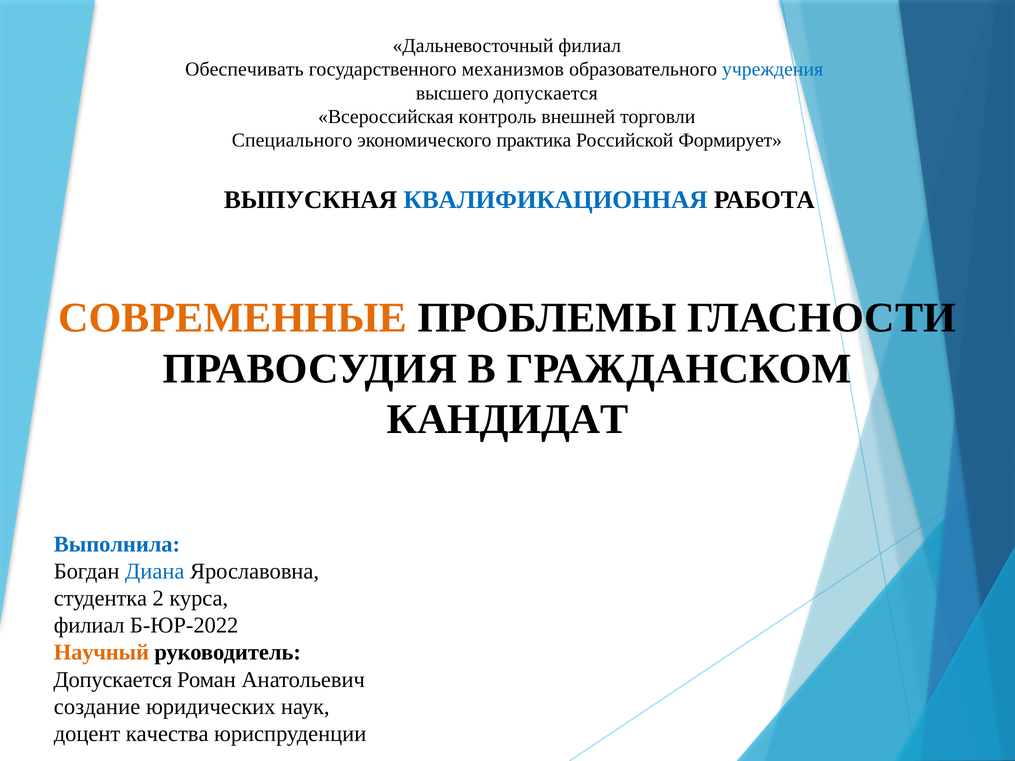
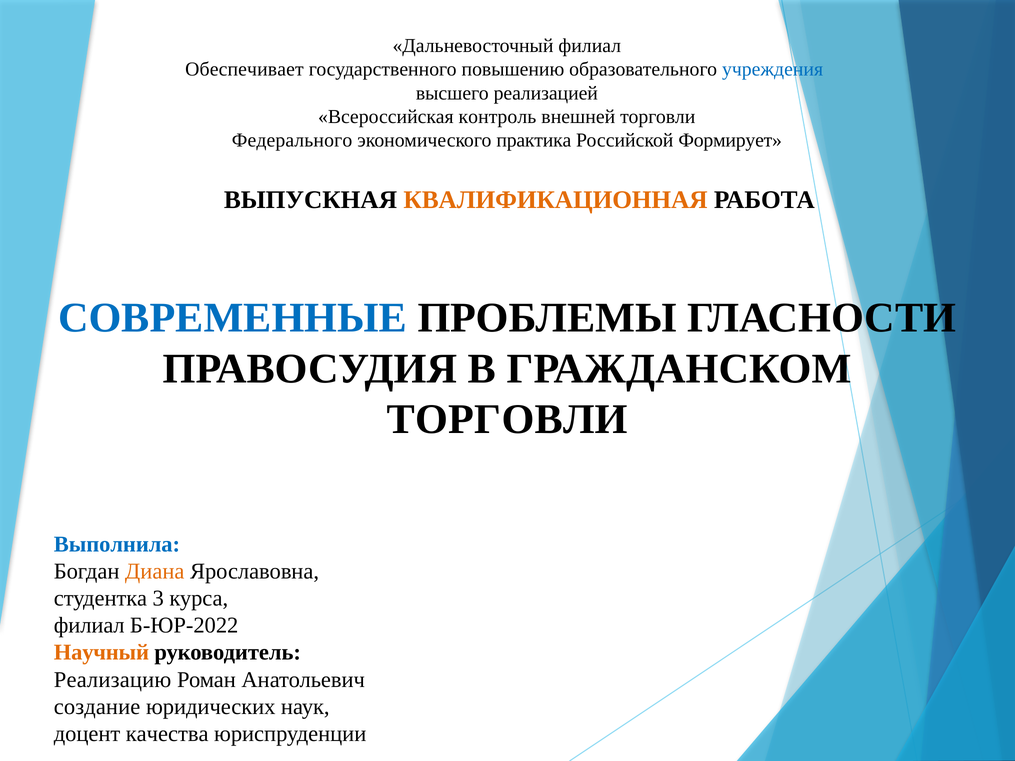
Обеспечивать: Обеспечивать -> Обеспечивает
механизмов: механизмов -> повышению
высшего допускается: допускается -> реализацией
Специального: Специального -> Федерального
КВАЛИФИКАЦИОННАЯ colour: blue -> orange
СОВРЕМЕННЫЕ colour: orange -> blue
КАНДИДАТ at (508, 420): КАНДИДАТ -> ТОРГОВЛИ
Диана colour: blue -> orange
2: 2 -> 3
Допускается at (113, 680): Допускается -> Реализацию
